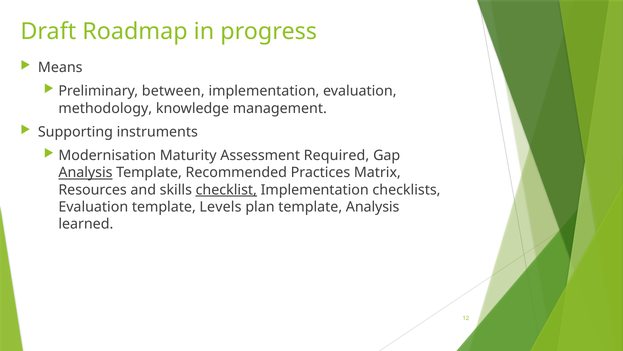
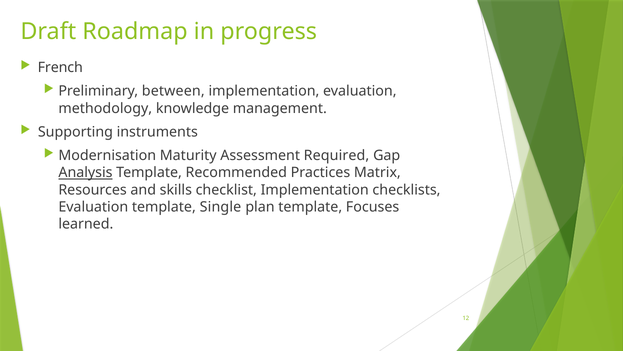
Means: Means -> French
checklist underline: present -> none
Levels: Levels -> Single
template Analysis: Analysis -> Focuses
